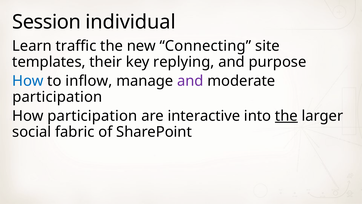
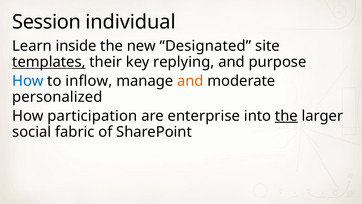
traffic: traffic -> inside
Connecting: Connecting -> Designated
templates underline: none -> present
and at (190, 81) colour: purple -> orange
participation at (57, 97): participation -> personalized
interactive: interactive -> enterprise
